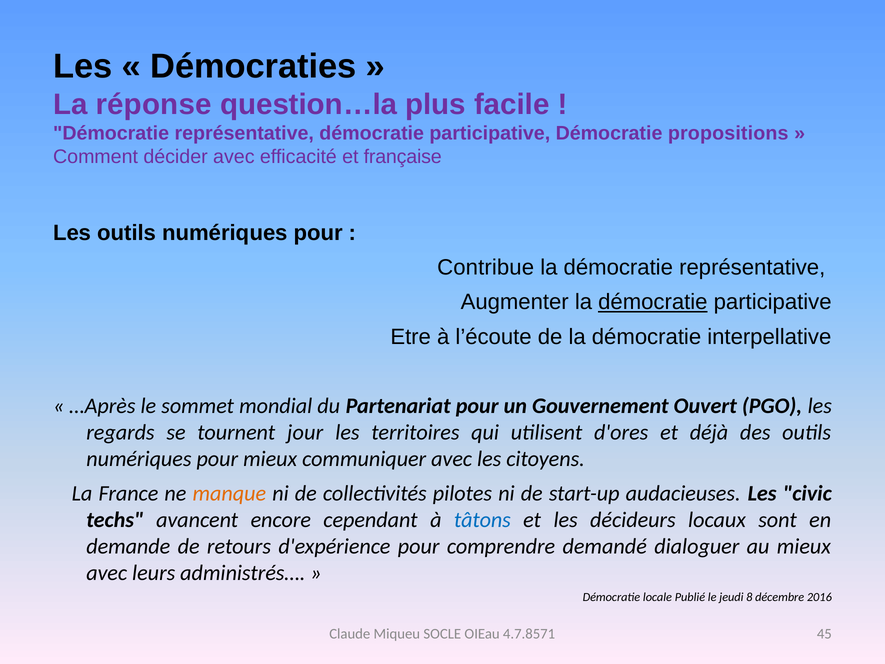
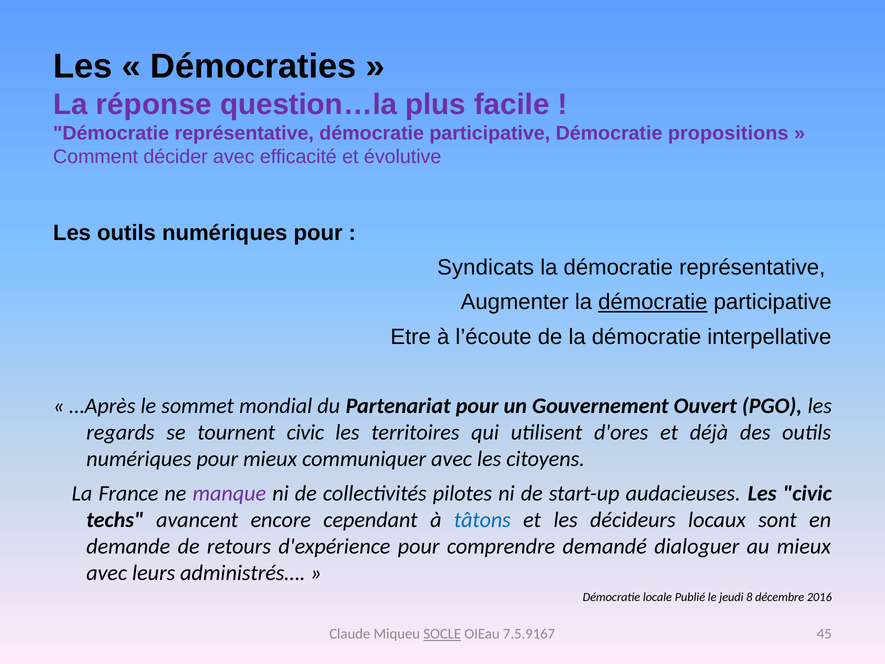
française: française -> évolutive
Contribue: Contribue -> Syndicats
tournent jour: jour -> civic
manque colour: orange -> purple
SOCLE underline: none -> present
4.7.8571: 4.7.8571 -> 7.5.9167
